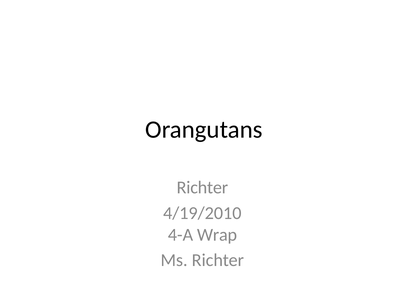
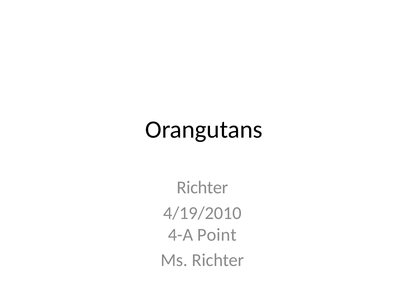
Wrap: Wrap -> Point
